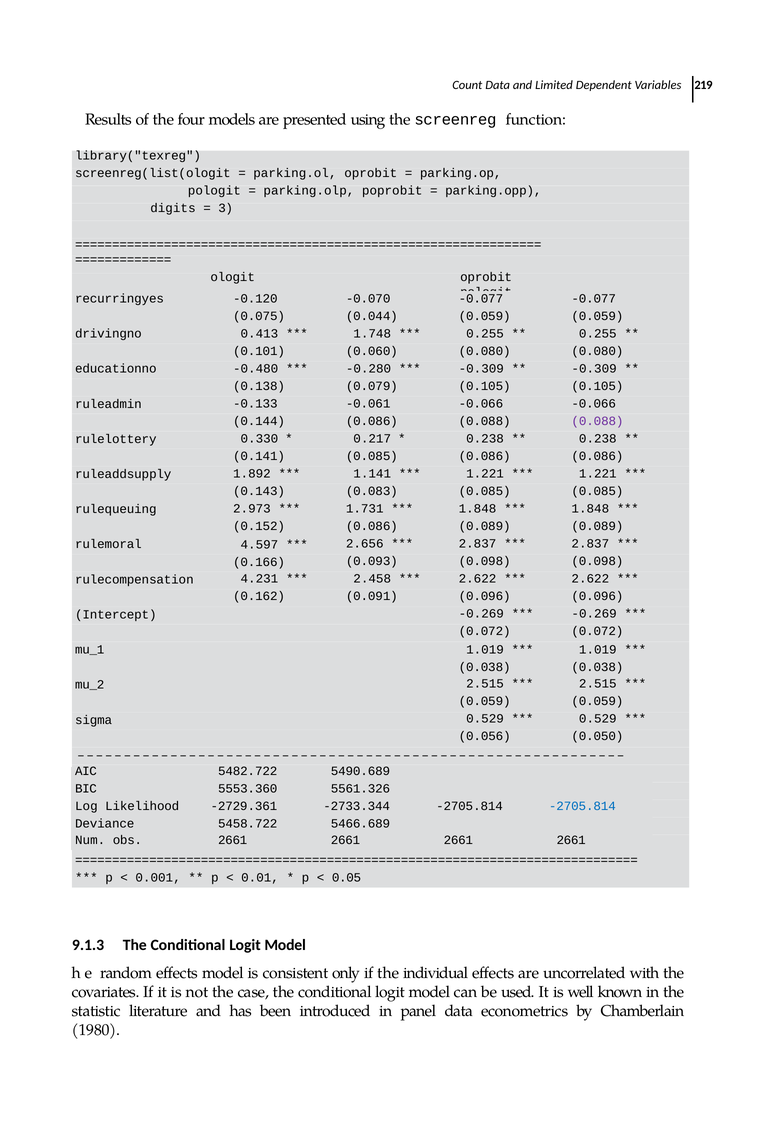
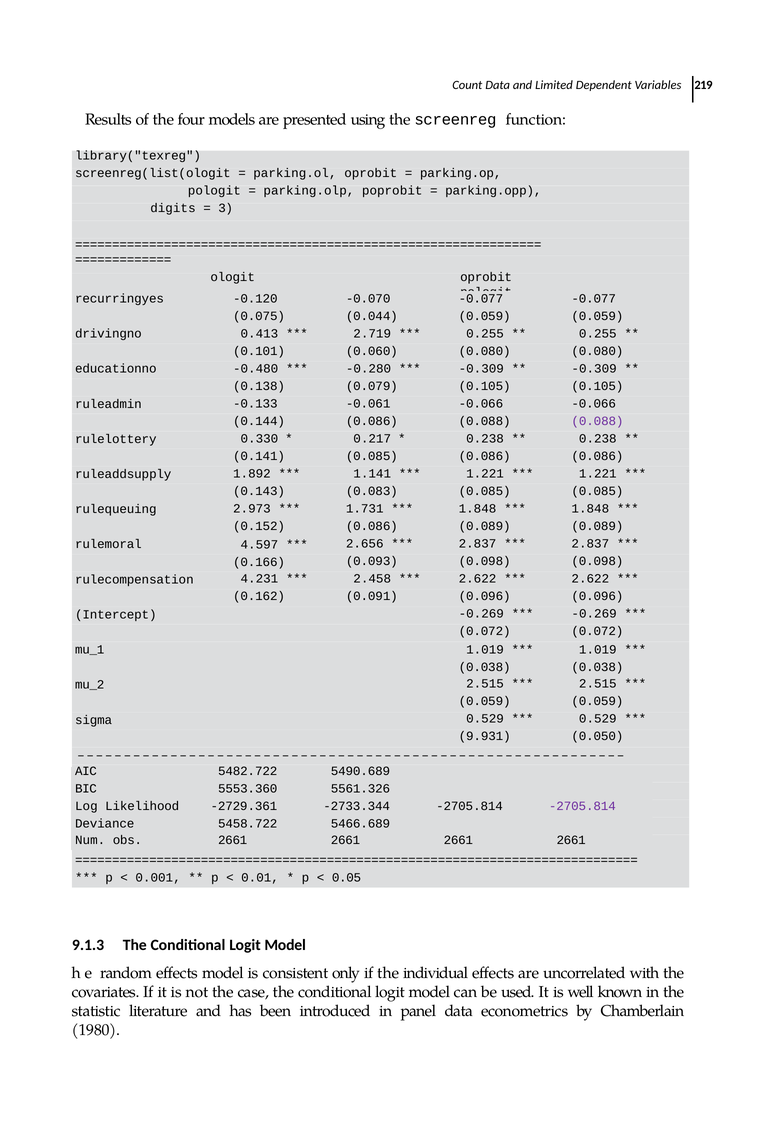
1.748: 1.748 -> 2.719
0.056: 0.056 -> 9.931
-2705.814 at (582, 806) colour: blue -> purple
